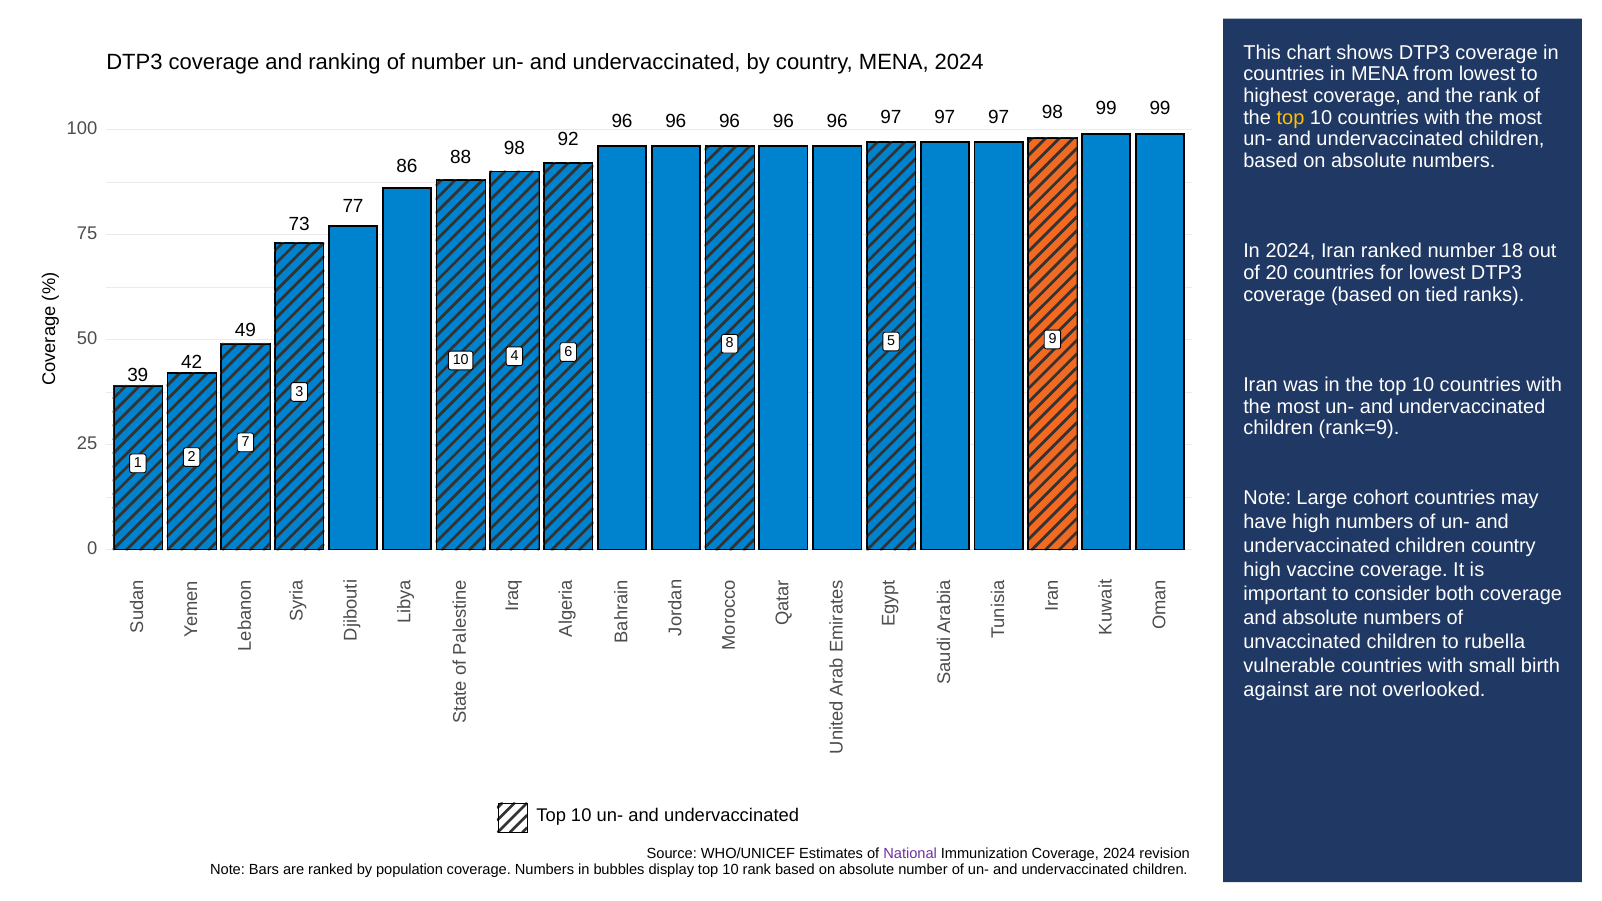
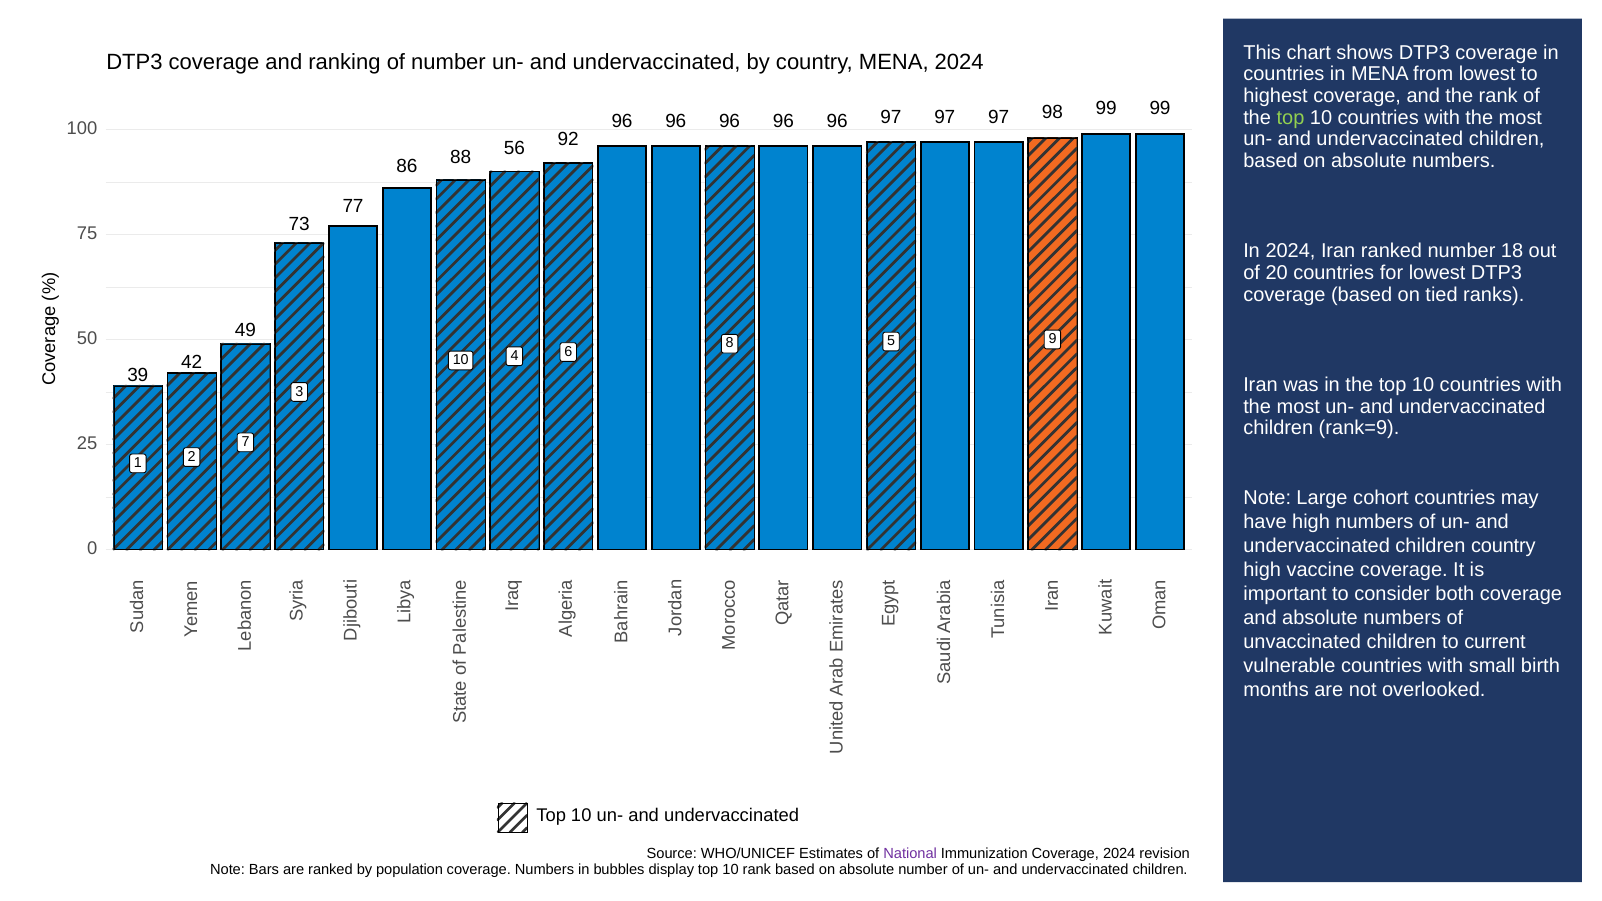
top at (1290, 118) colour: yellow -> light green
88 98: 98 -> 56
rubella: rubella -> current
against: against -> months
